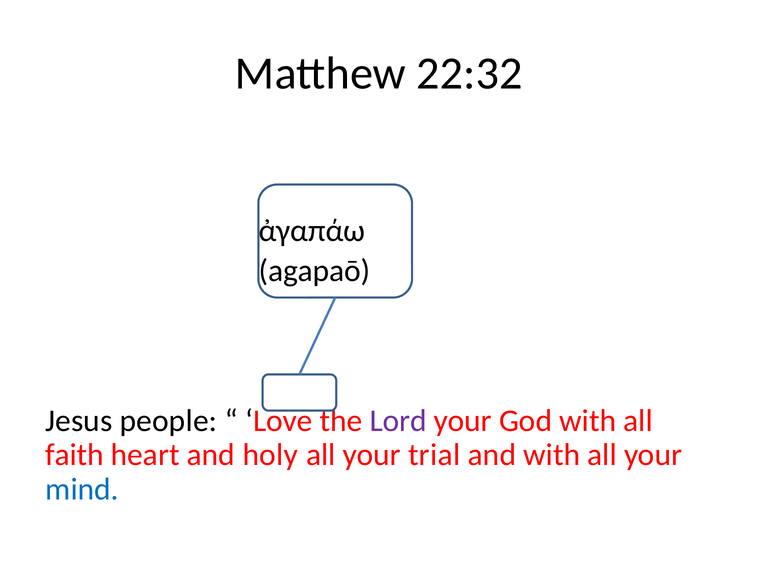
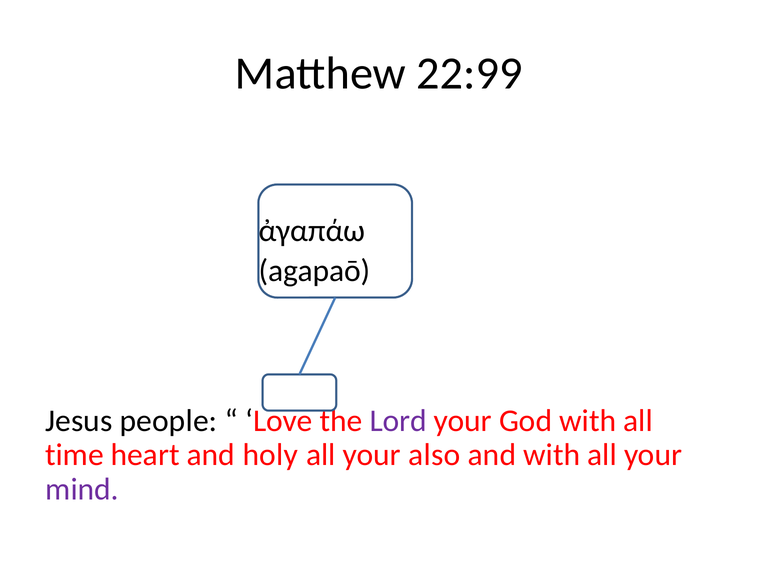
22:32: 22:32 -> 22:99
faith: faith -> time
trial: trial -> also
mind colour: blue -> purple
